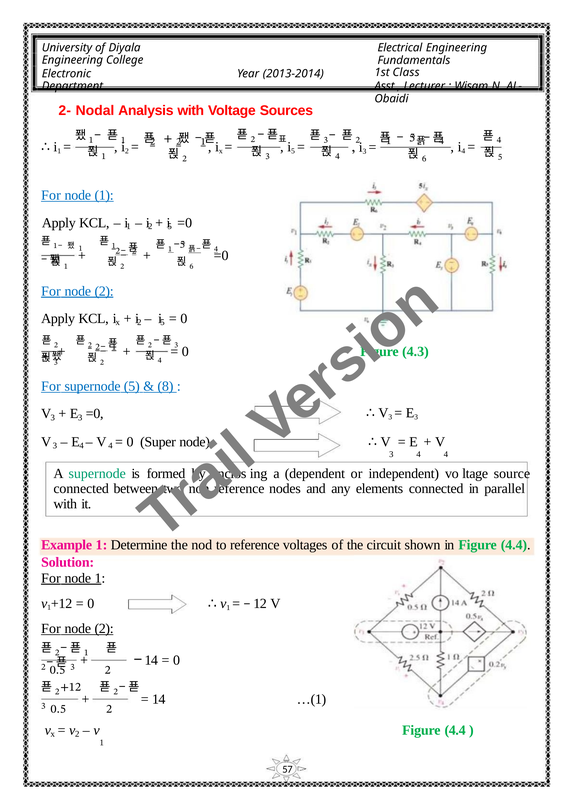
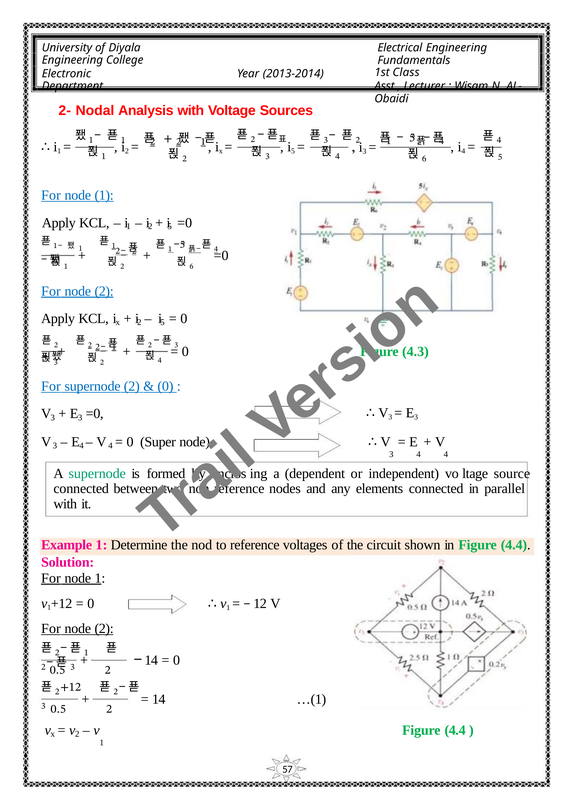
supernode 5: 5 -> 2
8 at (165, 386): 8 -> 0
